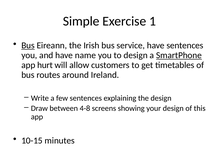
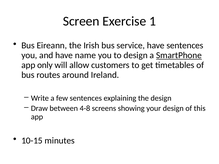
Simple: Simple -> Screen
Bus at (28, 46) underline: present -> none
hurt: hurt -> only
